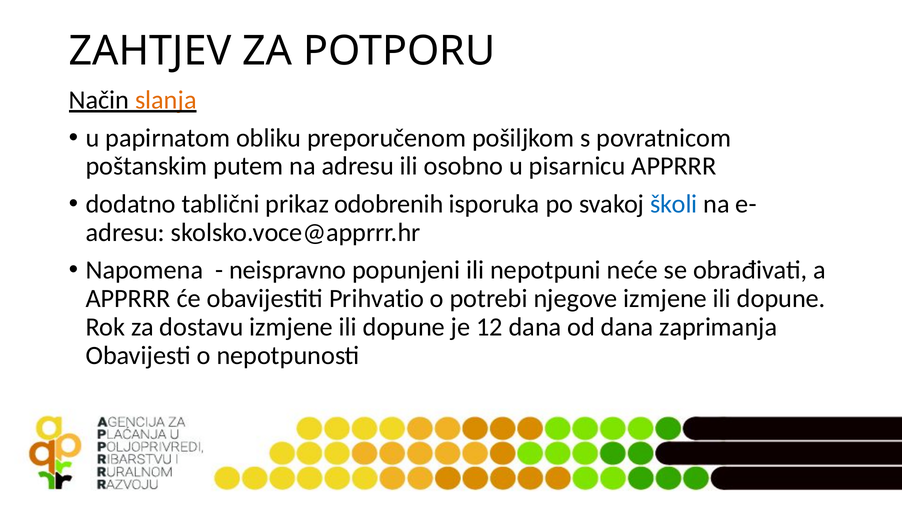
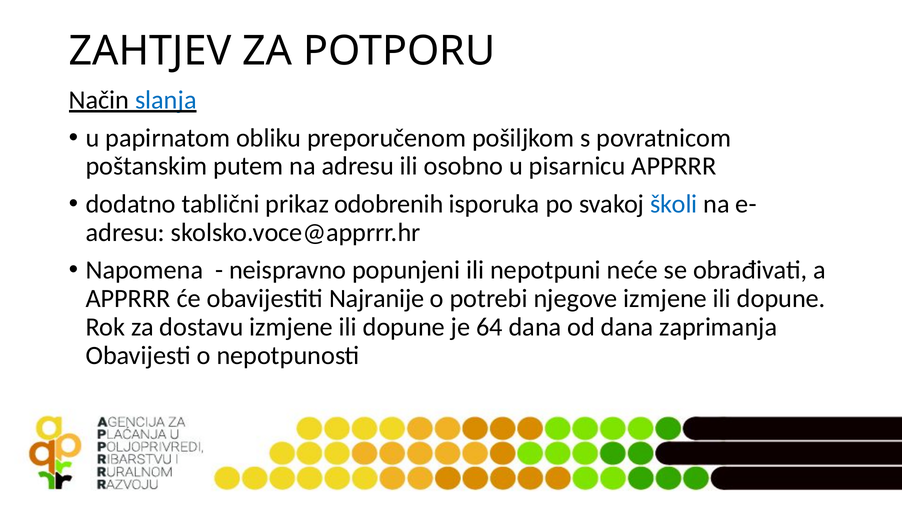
slanja colour: orange -> blue
Prihvatio: Prihvatio -> Najranije
12: 12 -> 64
